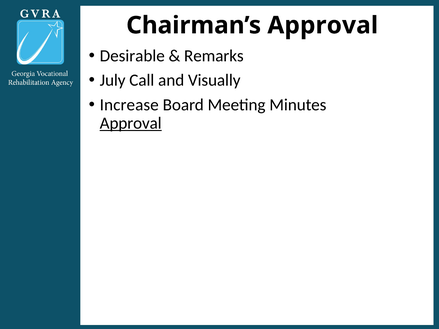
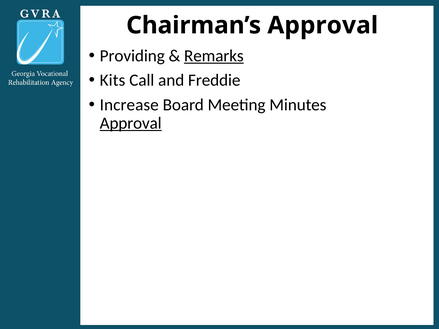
Desirable: Desirable -> Providing
Remarks underline: none -> present
July: July -> Kits
Visually: Visually -> Freddie
